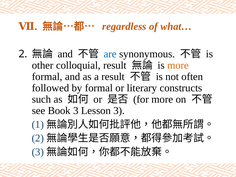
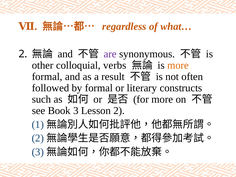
are colour: blue -> purple
colloquial result: result -> verbs
Lesson 3: 3 -> 2
